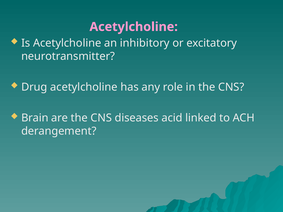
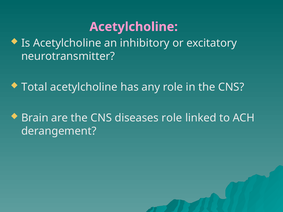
Drug: Drug -> Total
diseases acid: acid -> role
